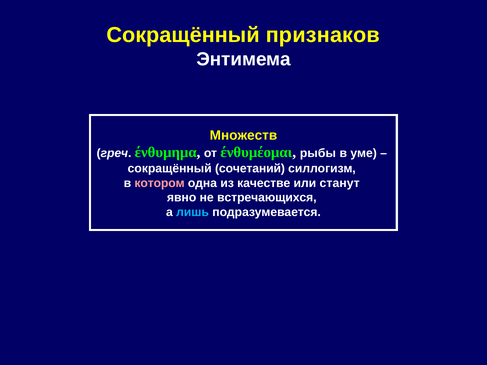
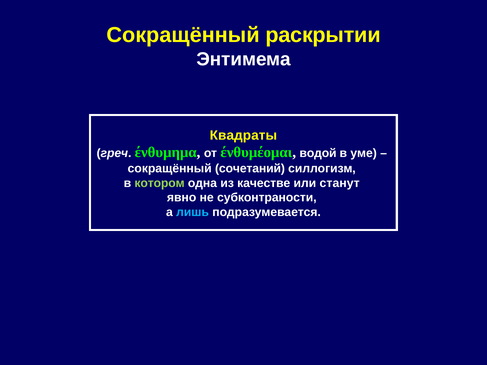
признаков: признаков -> раскрытии
Множеств: Множеств -> Квадраты
рыбы: рыбы -> водой
котором colour: pink -> light green
встречающихся: встречающихся -> субконтраности
